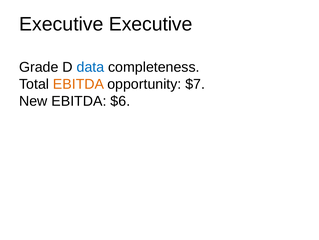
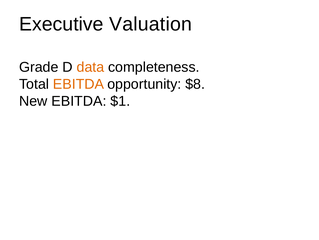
Executive Executive: Executive -> Valuation
data colour: blue -> orange
$7: $7 -> $8
$6: $6 -> $1
